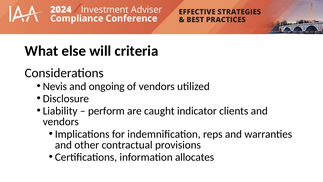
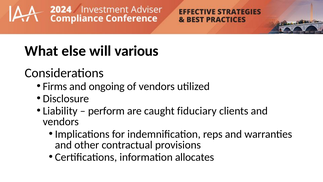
criteria: criteria -> various
Nevis: Nevis -> Firms
indicator: indicator -> fiduciary
